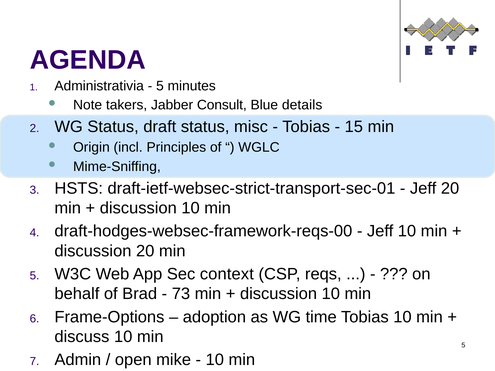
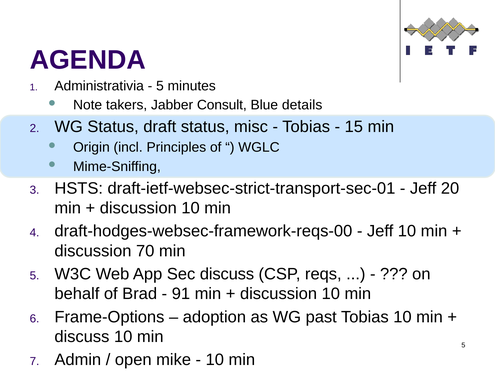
discussion 20: 20 -> 70
Sec context: context -> discuss
73: 73 -> 91
time: time -> past
